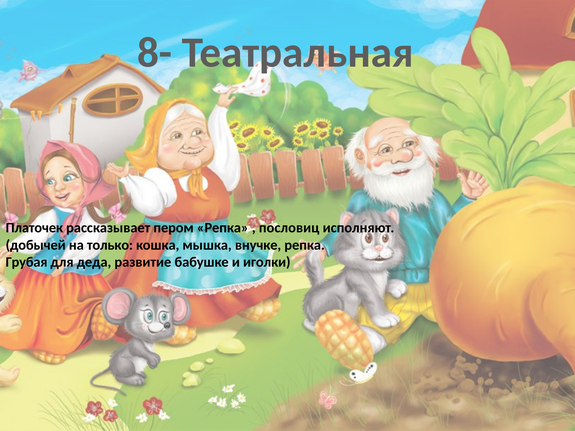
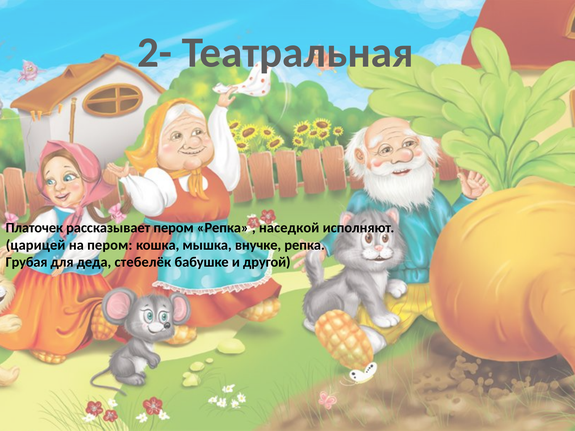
8-: 8- -> 2-
пословиц: пословиц -> наседкой
добычей: добычей -> царицей
на только: только -> пером
развитие: развитие -> стебелёк
иголки: иголки -> другой
